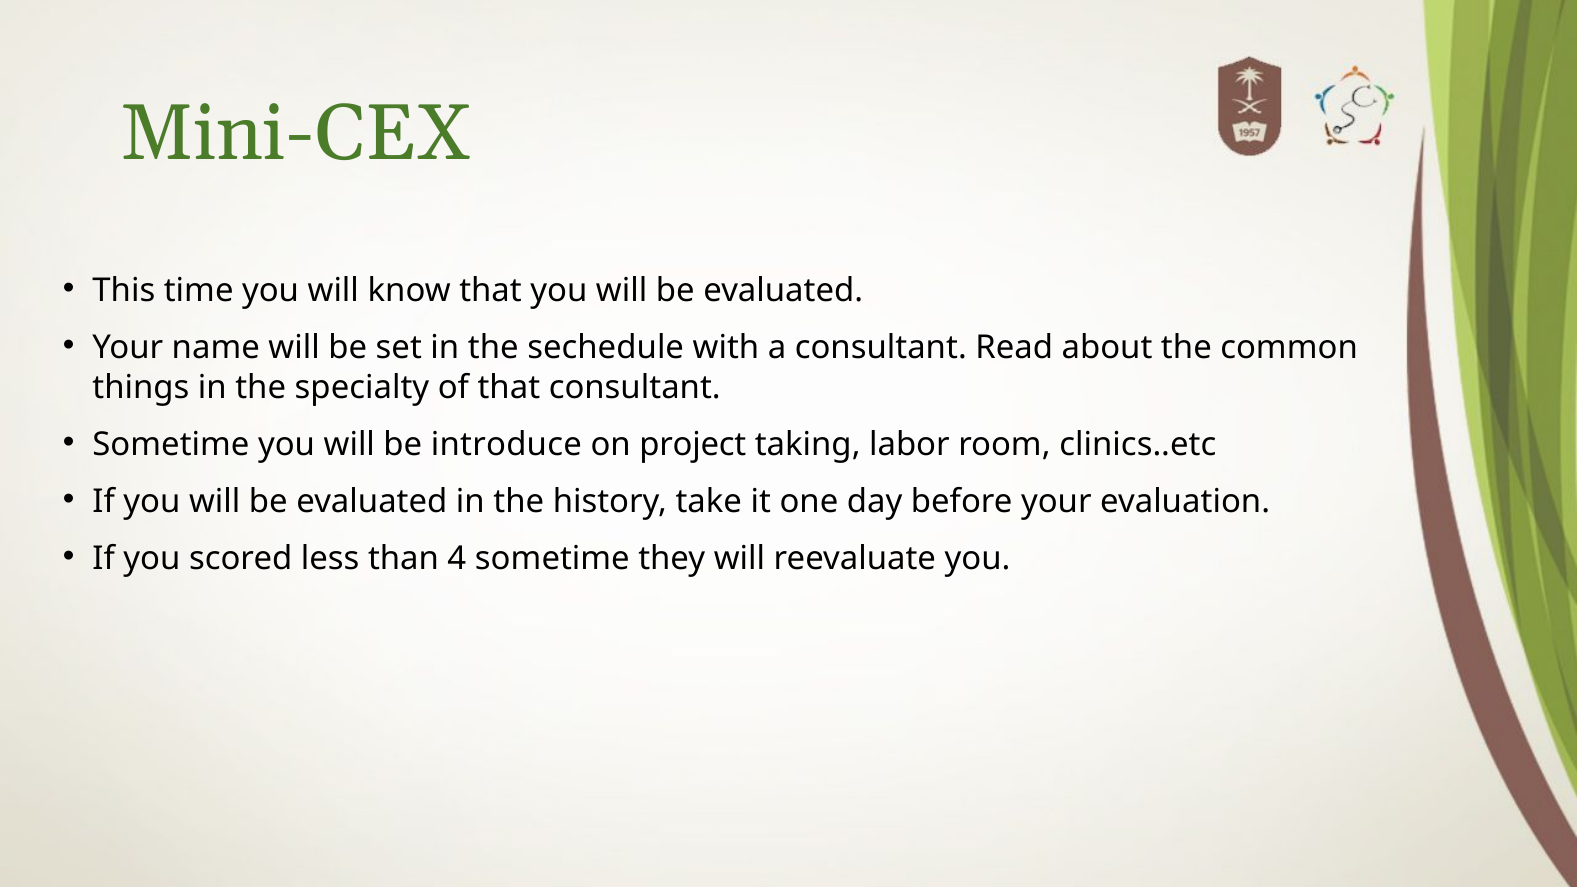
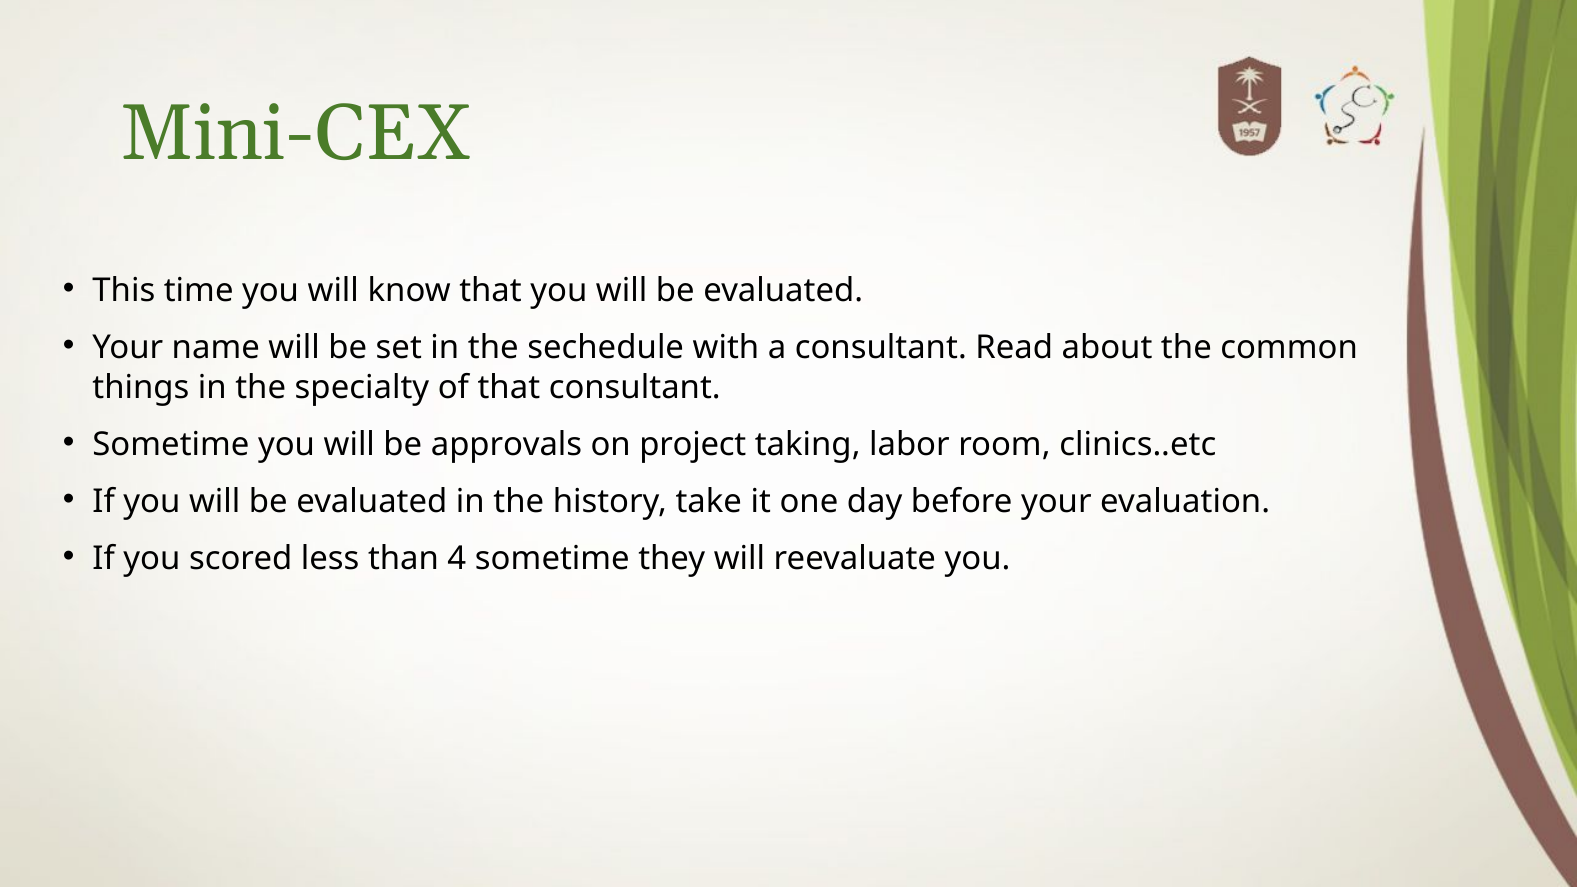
introduce: introduce -> approvals
